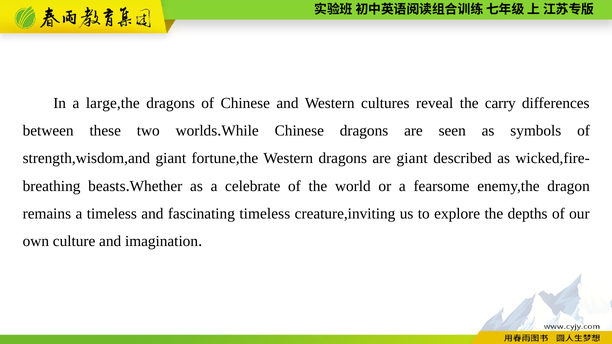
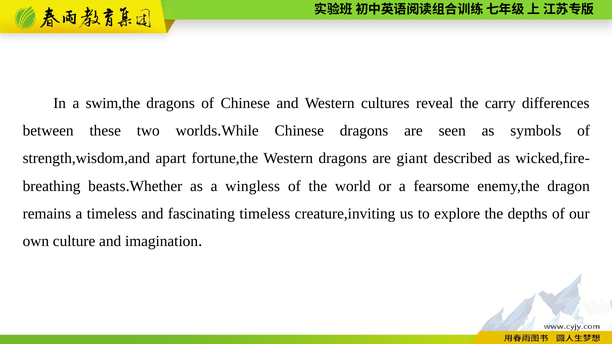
large,the: large,the -> swim,the
strength,wisdom,and giant: giant -> apart
celebrate: celebrate -> wingless
